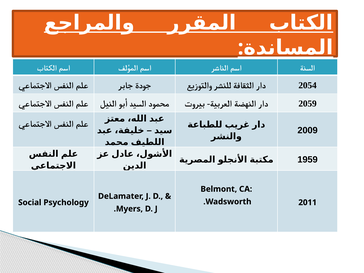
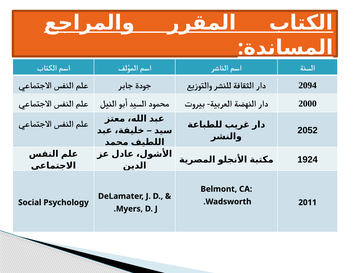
2054: 2054 -> 2094
2059: 2059 -> 2000
2009: 2009 -> 2052
1959: 1959 -> 1924
